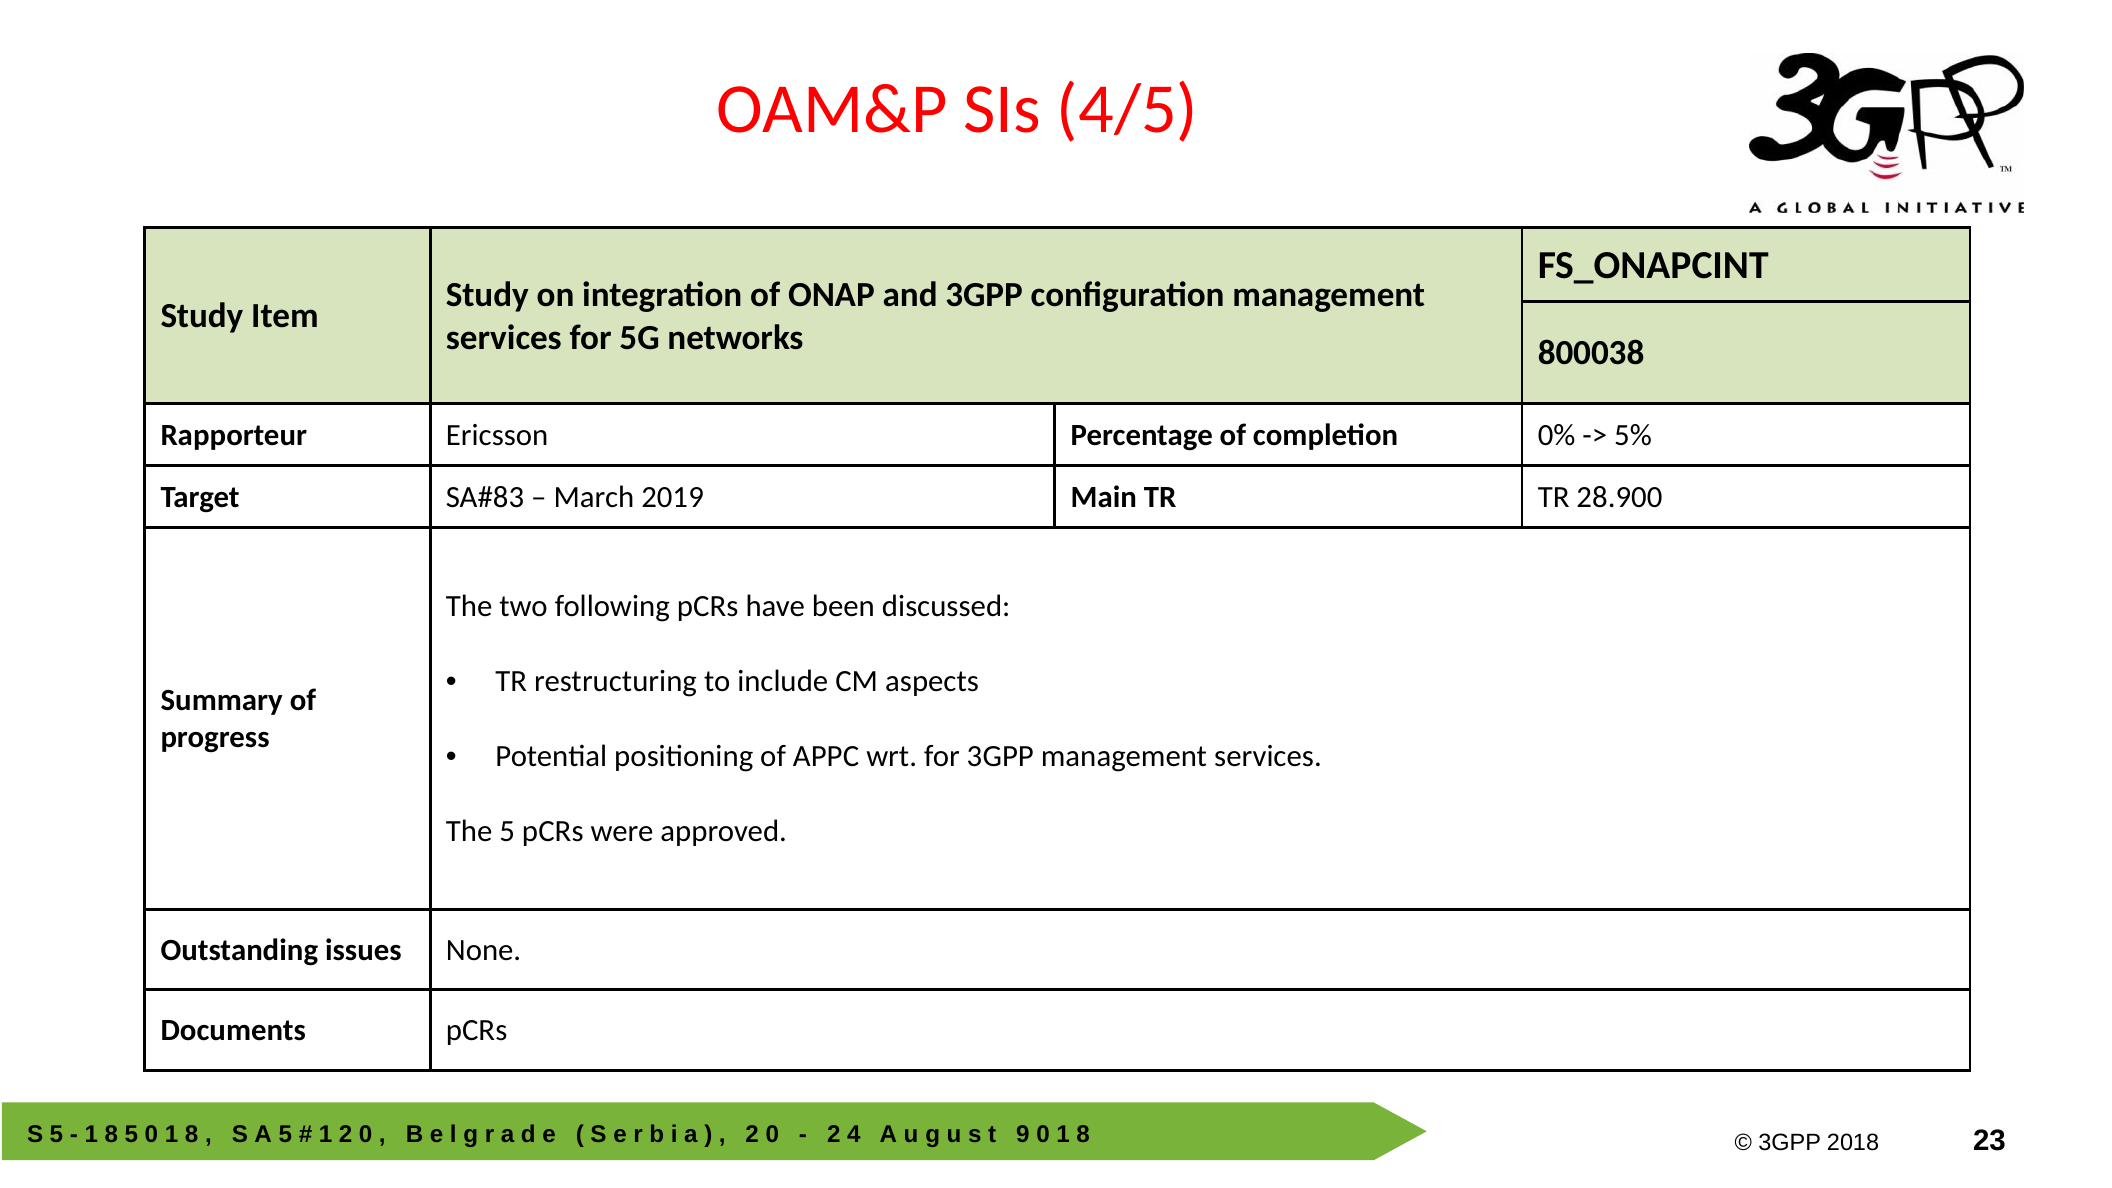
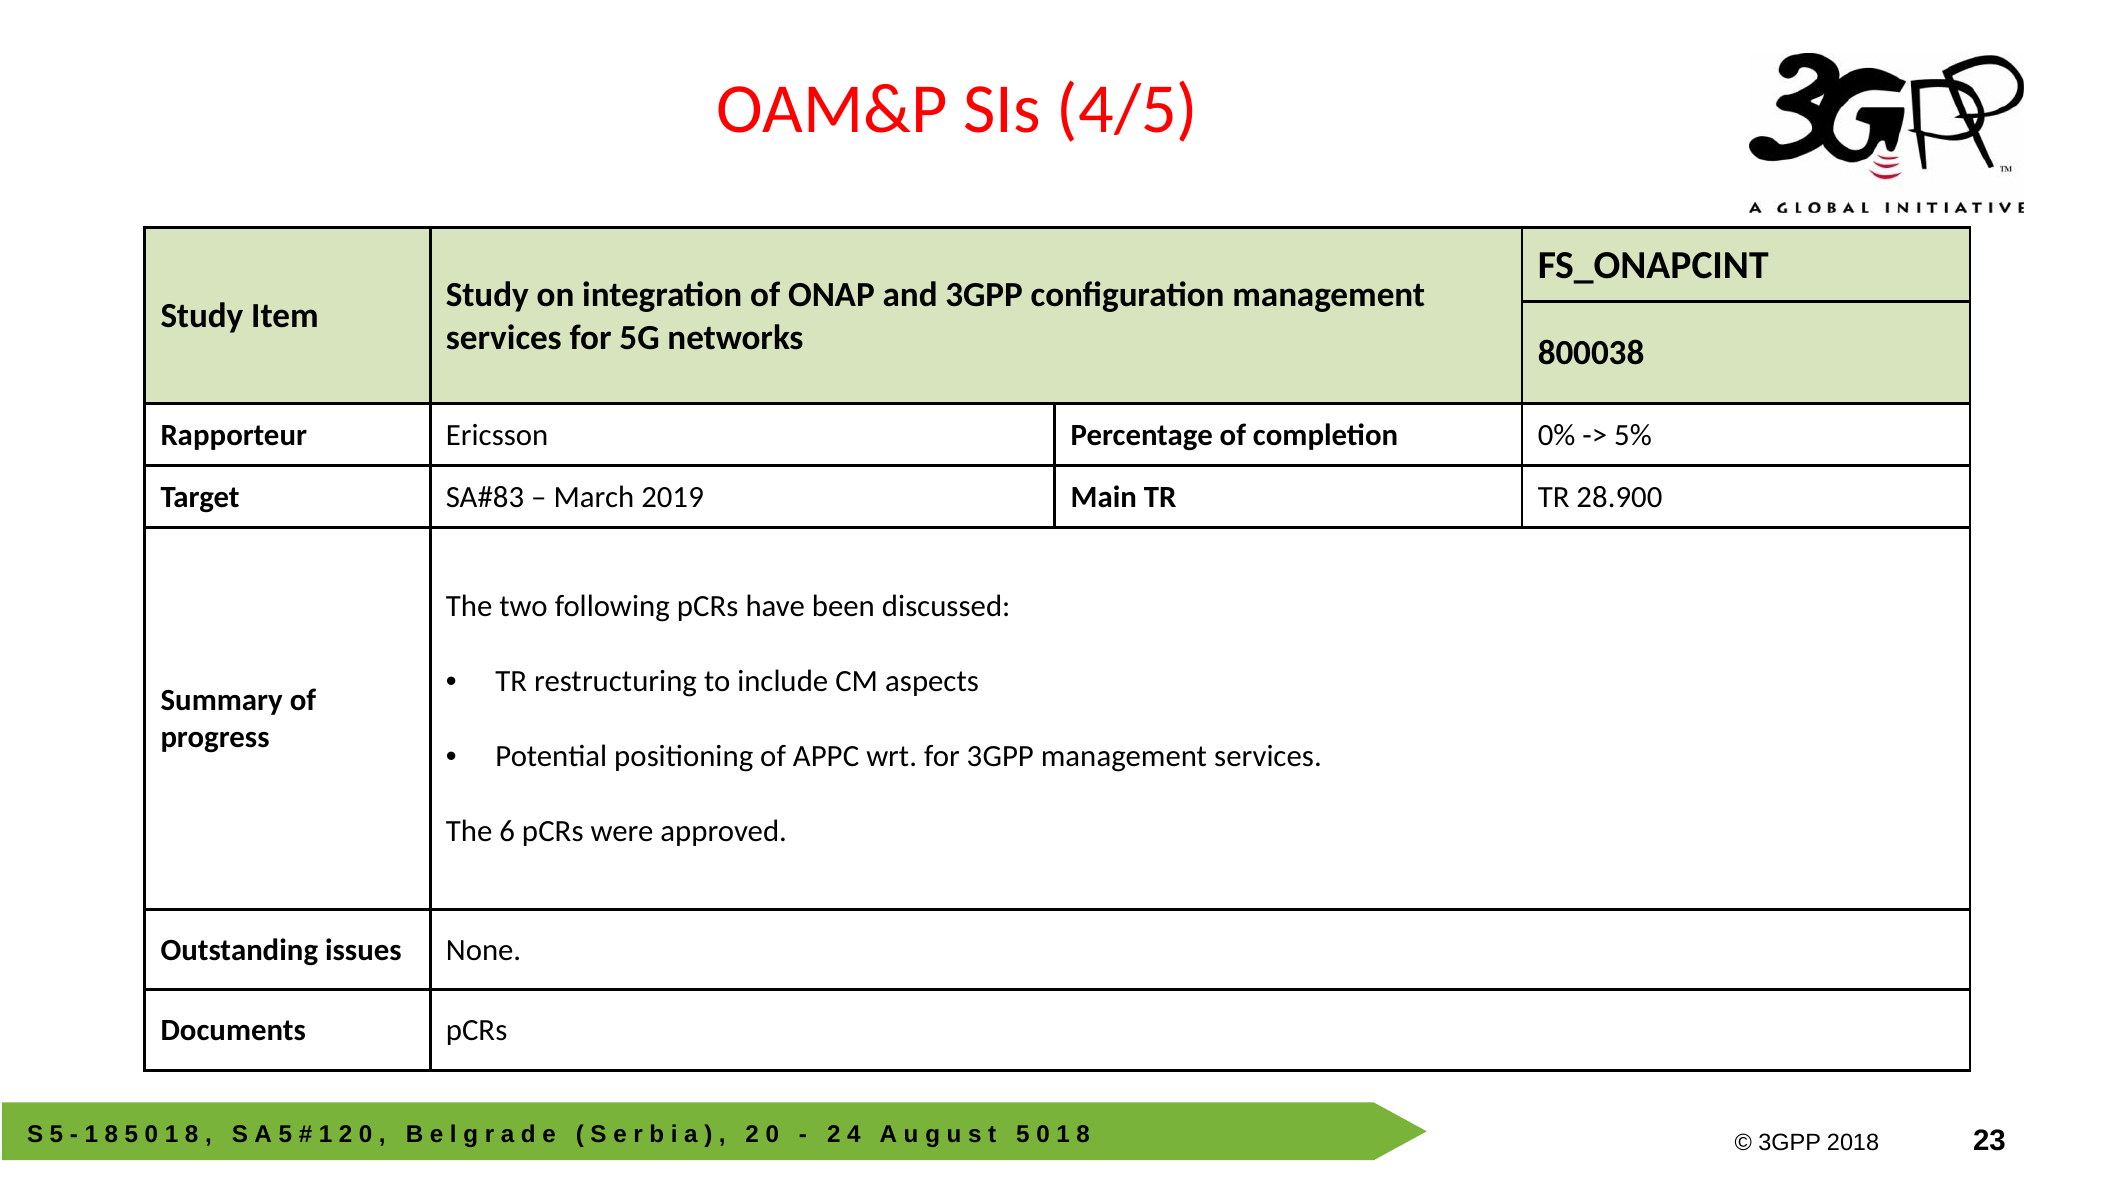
The 5: 5 -> 6
9 at (1023, 1134): 9 -> 5
